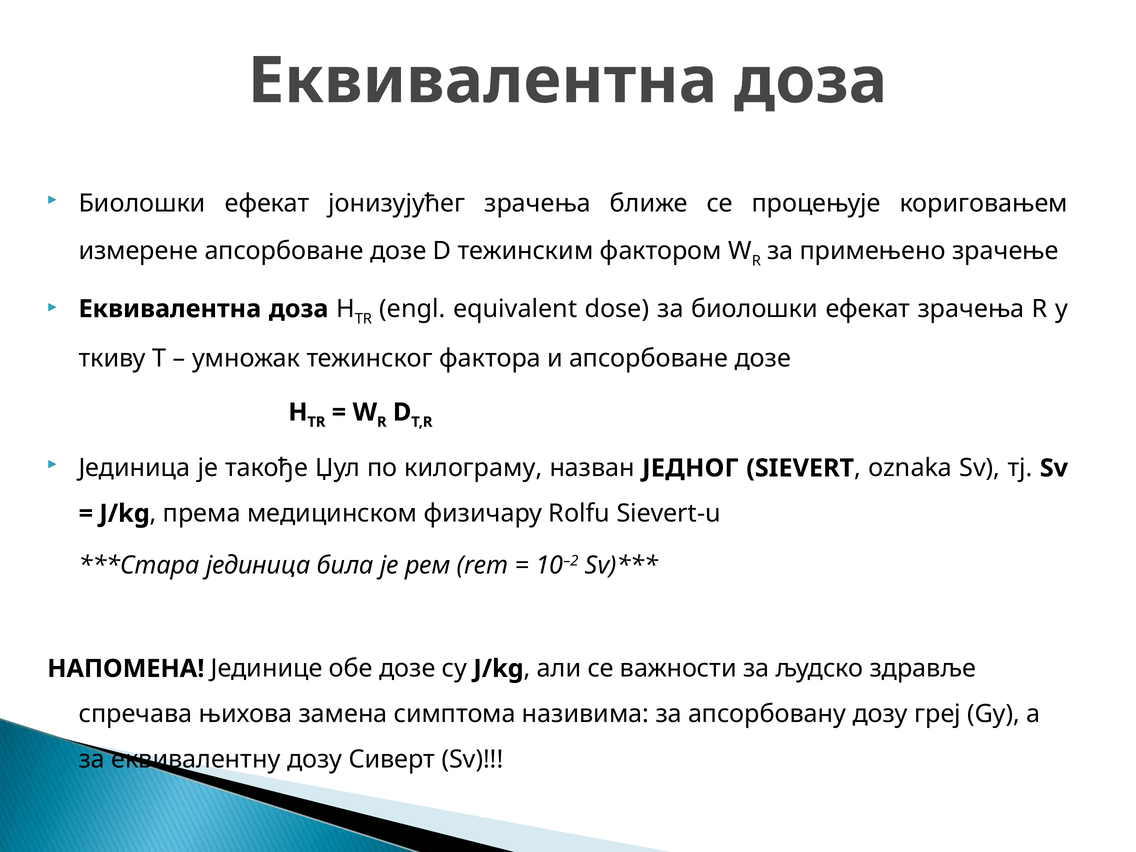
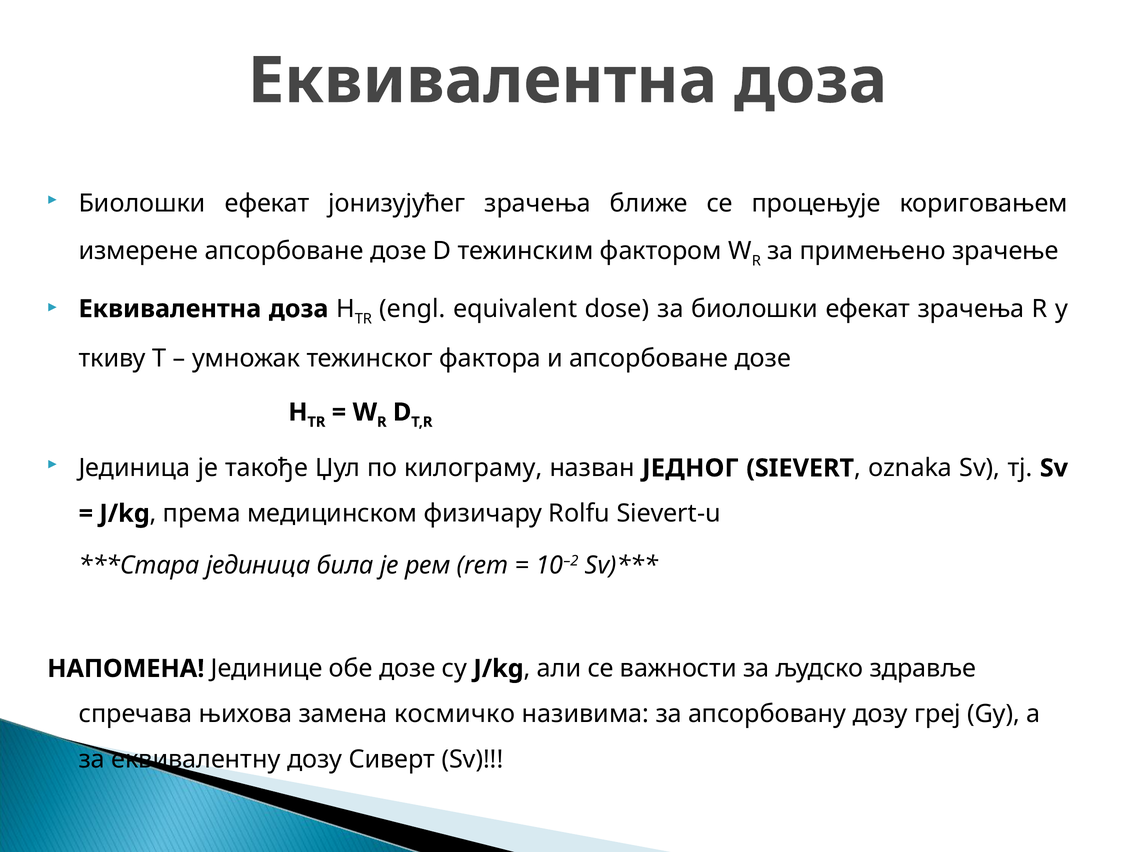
симптома: симптома -> космичко
